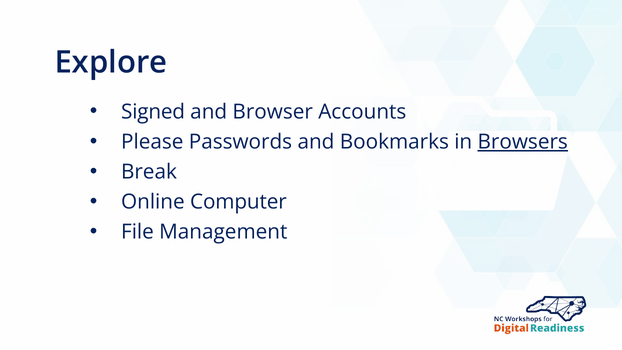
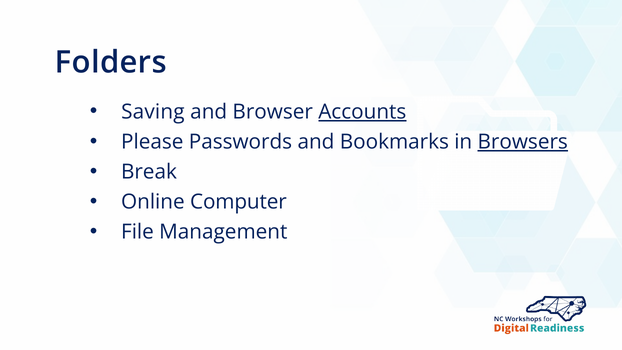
Explore: Explore -> Folders
Signed: Signed -> Saving
Accounts underline: none -> present
